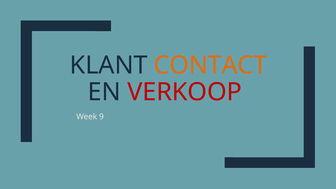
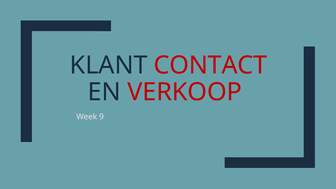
CONTACT colour: orange -> red
